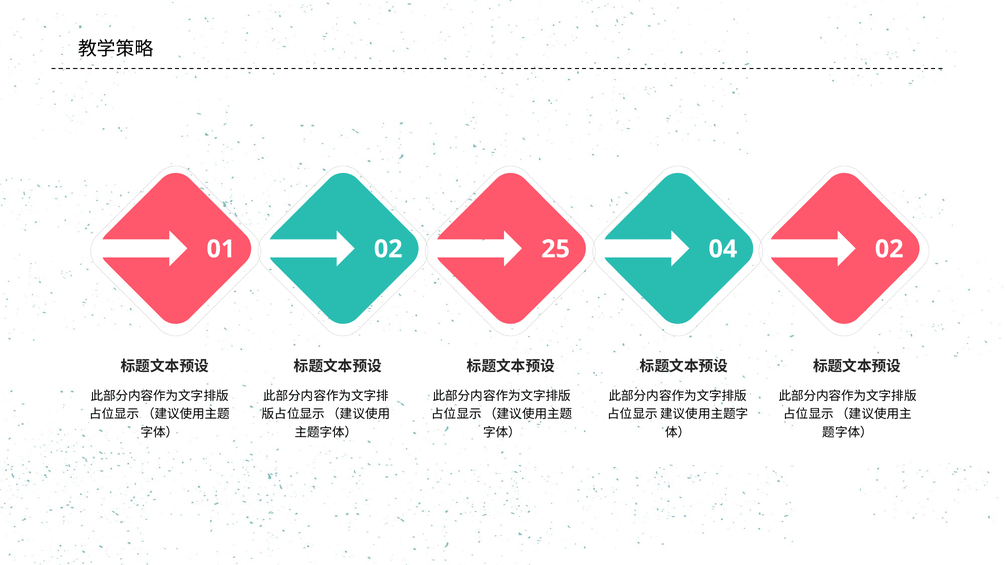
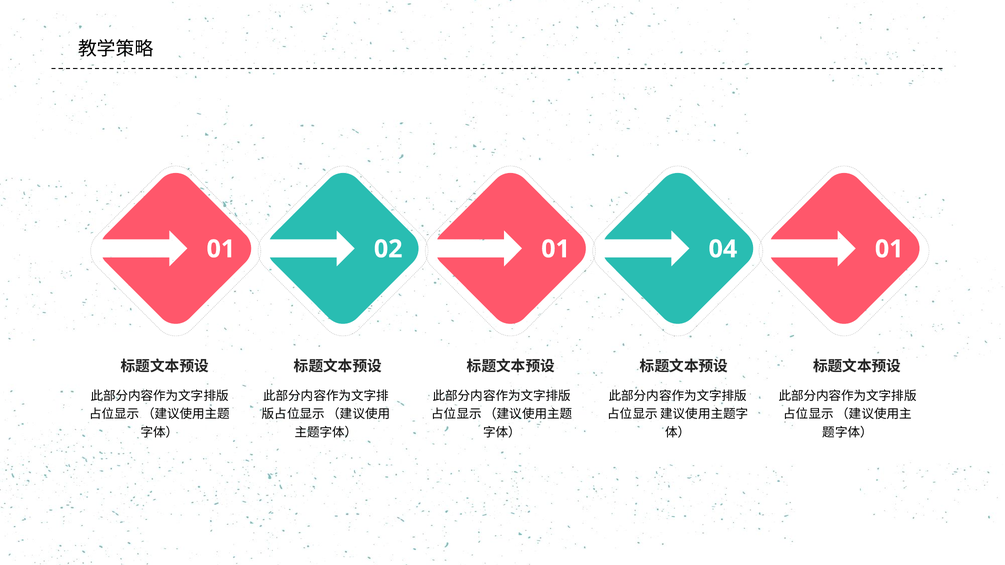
02 25: 25 -> 01
04 02: 02 -> 01
